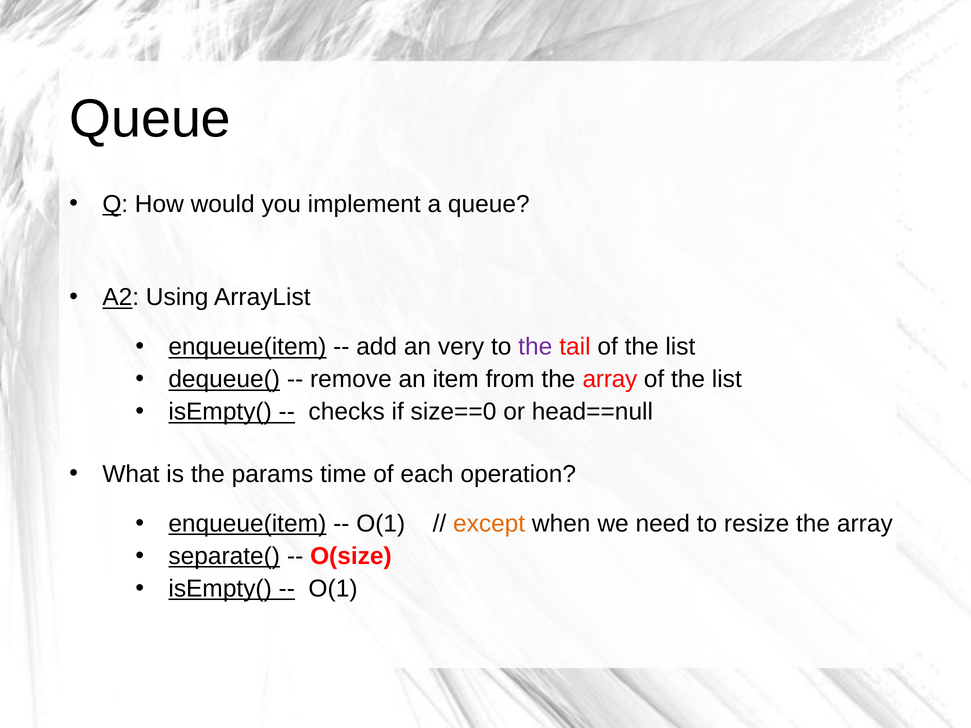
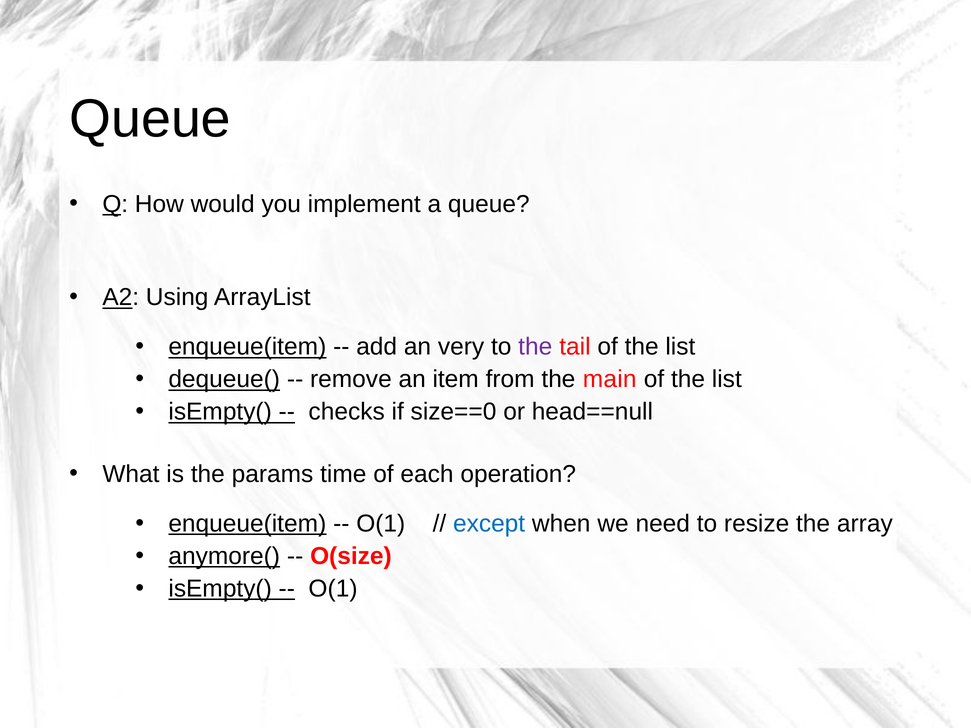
from the array: array -> main
except colour: orange -> blue
separate(: separate( -> anymore(
